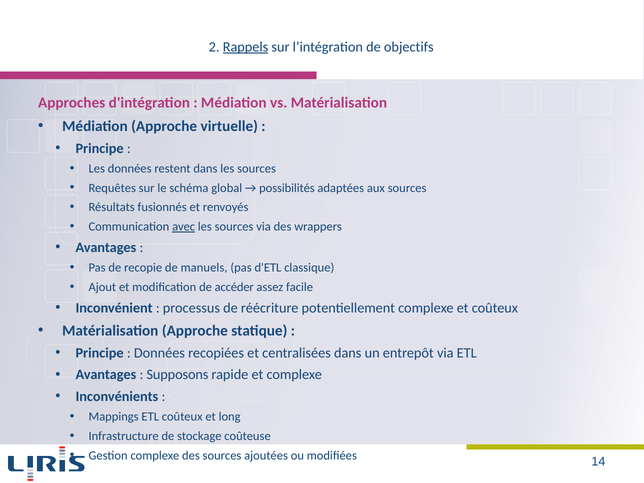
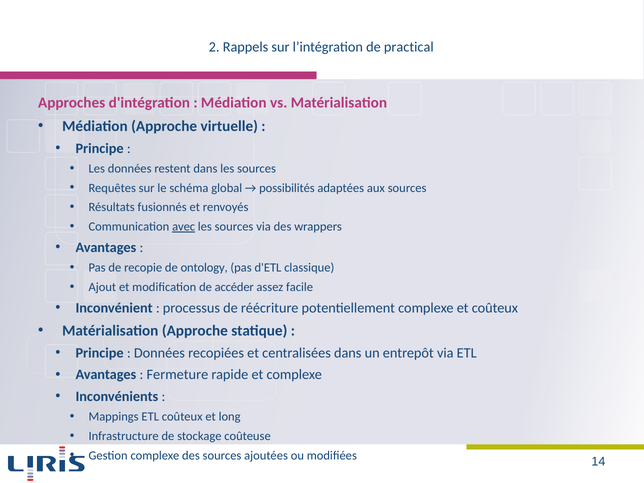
Rappels underline: present -> none
objectifs: objectifs -> practical
manuels: manuels -> ontology
Supposons: Supposons -> Fermeture
